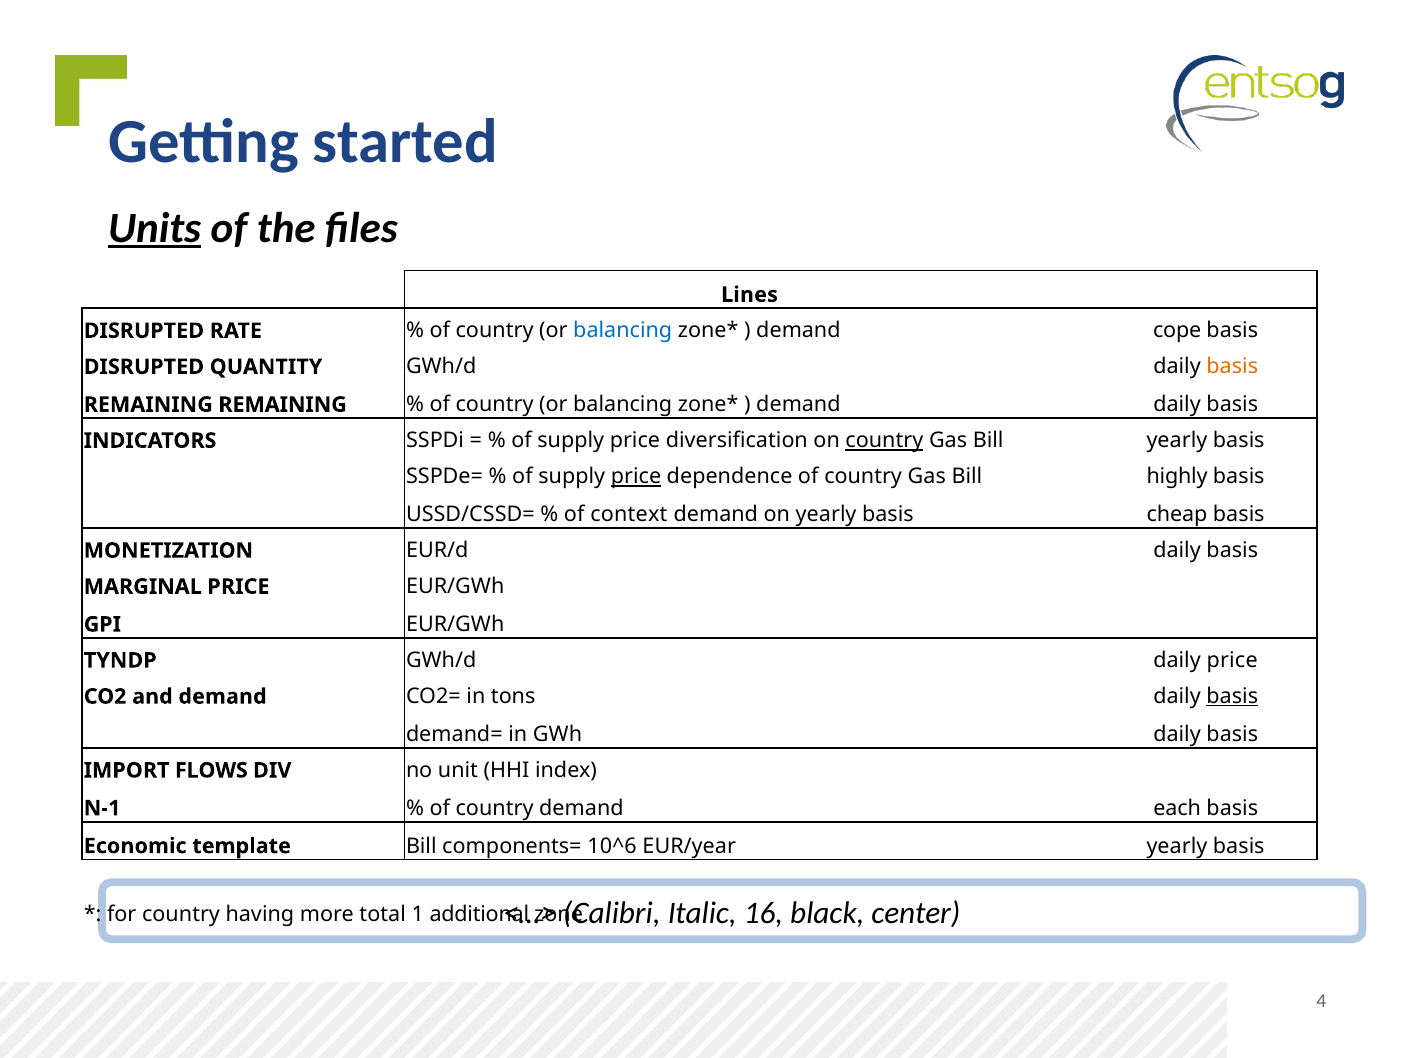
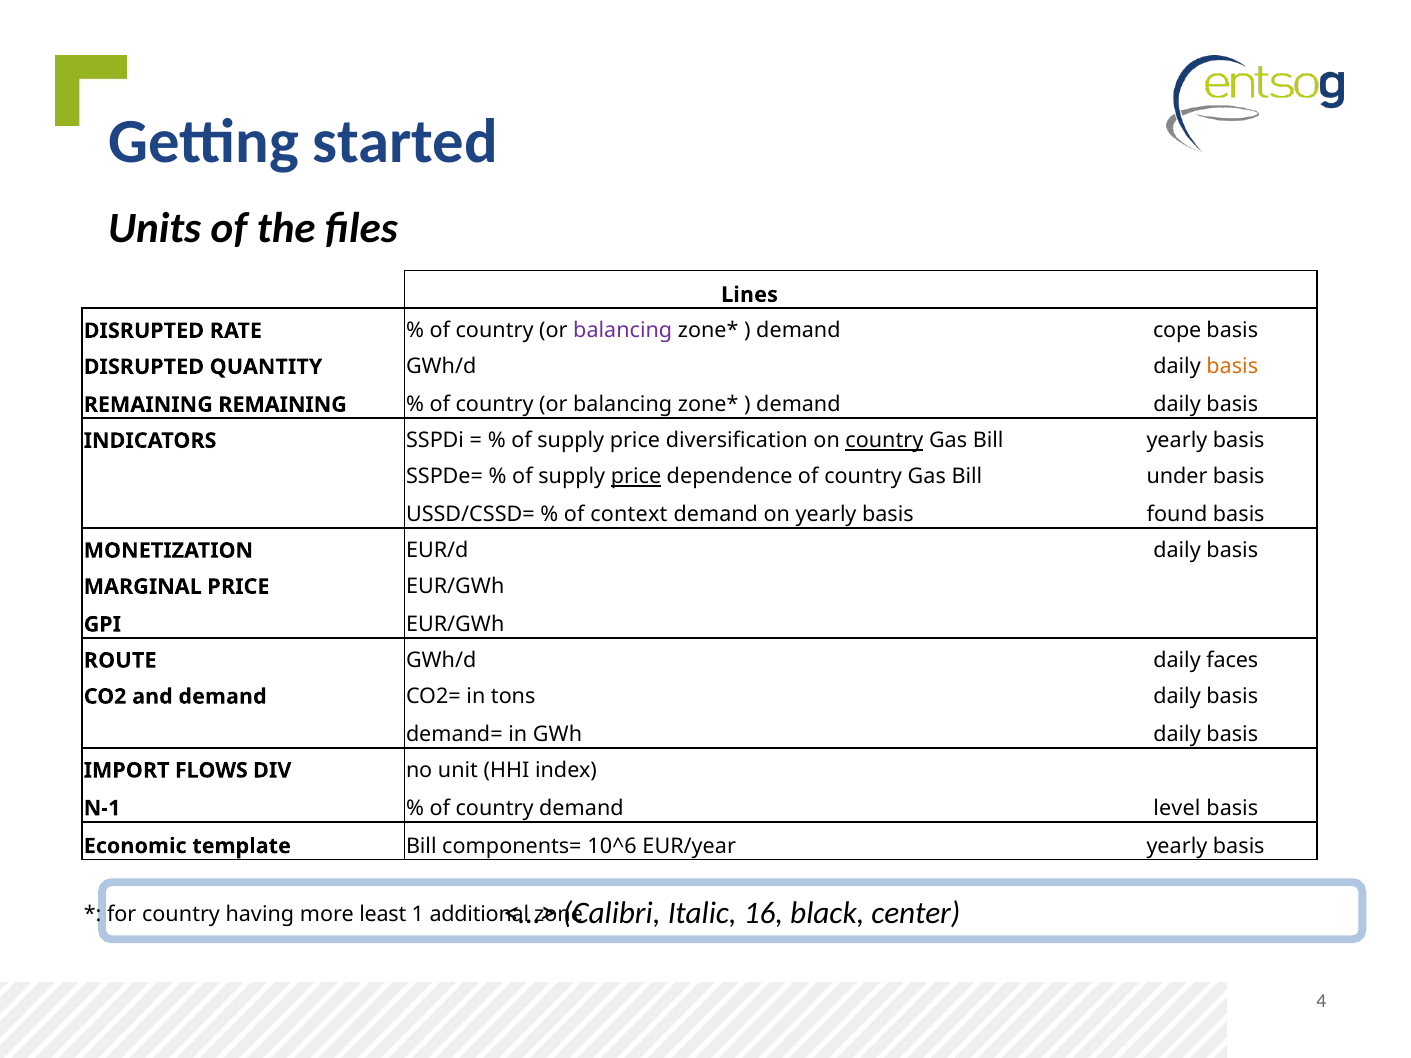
Units underline: present -> none
balancing at (623, 331) colour: blue -> purple
highly: highly -> under
cheap: cheap -> found
TYNDP: TYNDP -> ROUTE
daily price: price -> faces
basis at (1232, 697) underline: present -> none
each: each -> level
total: total -> least
